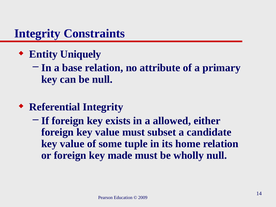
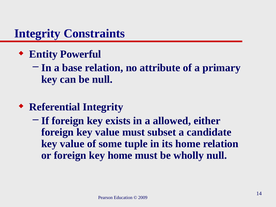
Uniquely: Uniquely -> Powerful
key made: made -> home
